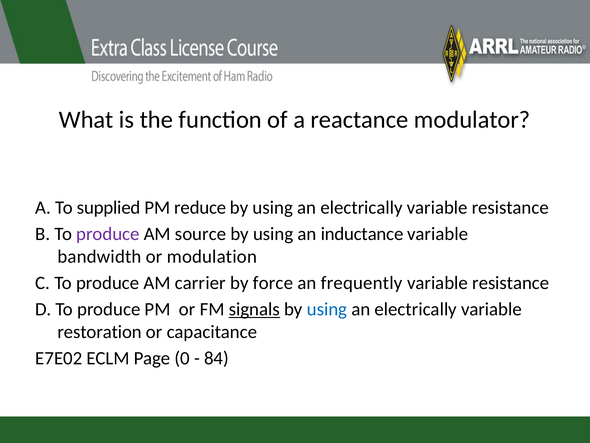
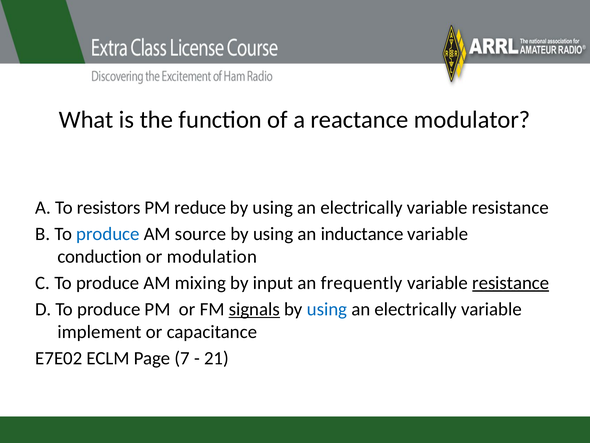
supplied: supplied -> resistors
produce at (108, 234) colour: purple -> blue
bandwidth: bandwidth -> conduction
carrier: carrier -> mixing
force: force -> input
resistance at (511, 283) underline: none -> present
restoration: restoration -> implement
0: 0 -> 7
84: 84 -> 21
